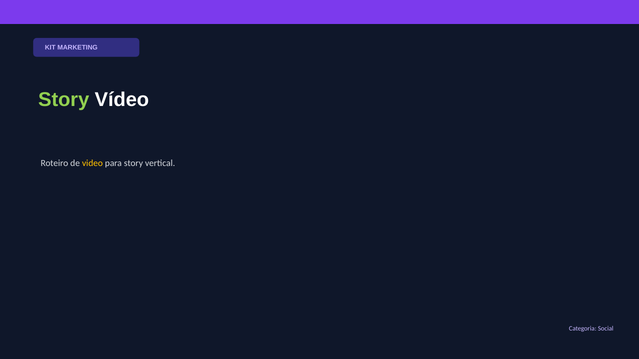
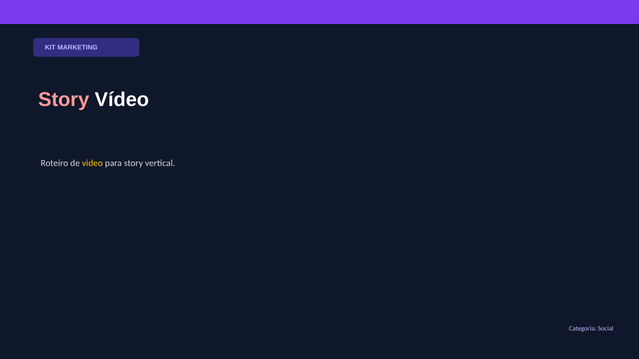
Story at (64, 100) colour: light green -> pink
